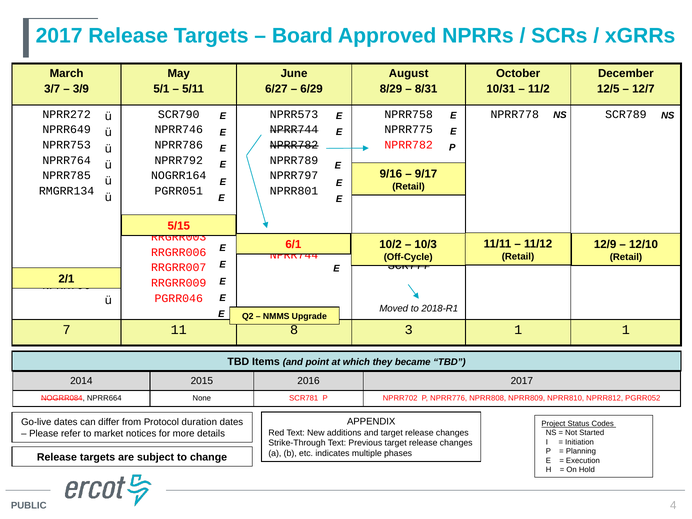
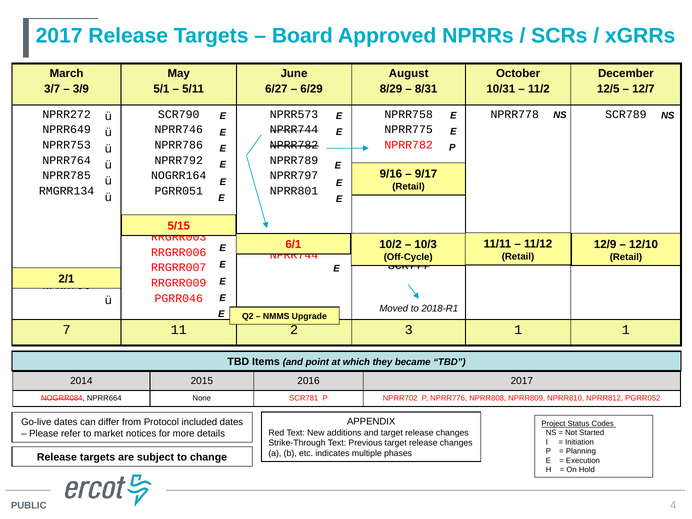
8: 8 -> 2
duration: duration -> included
